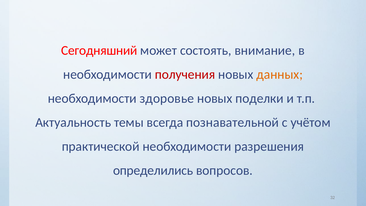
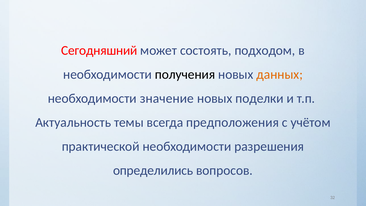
внимание: внимание -> подходом
получения colour: red -> black
здоровье: здоровье -> значение
познавательной: познавательной -> предположения
